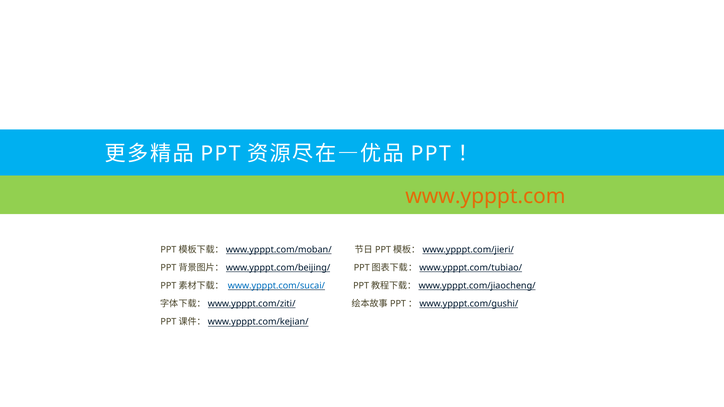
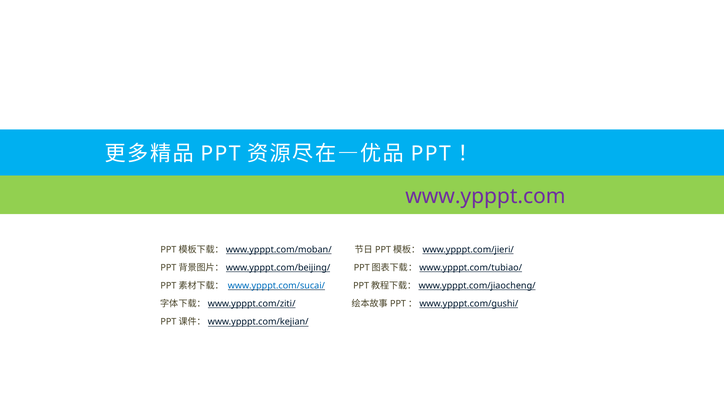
www.ypppt.com colour: orange -> purple
